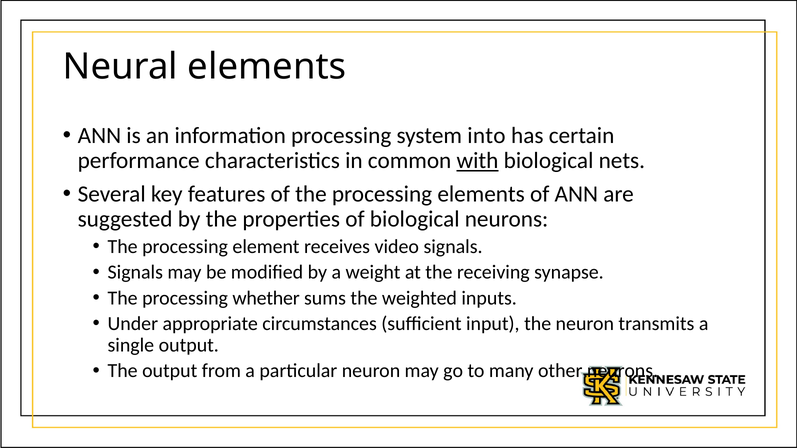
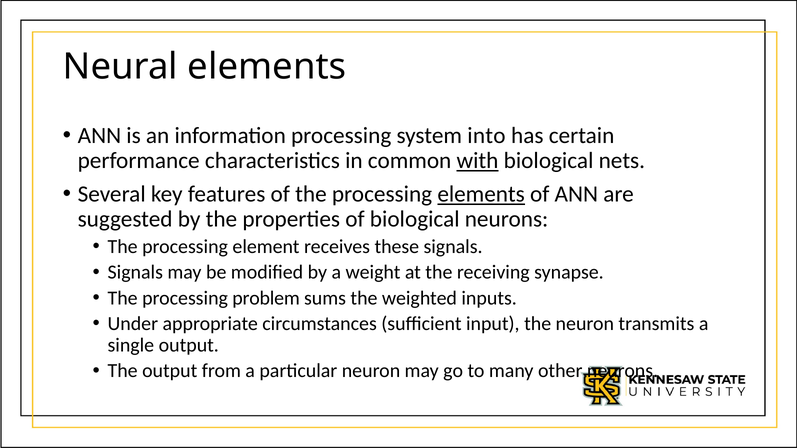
elements at (481, 194) underline: none -> present
video: video -> these
whether: whether -> problem
